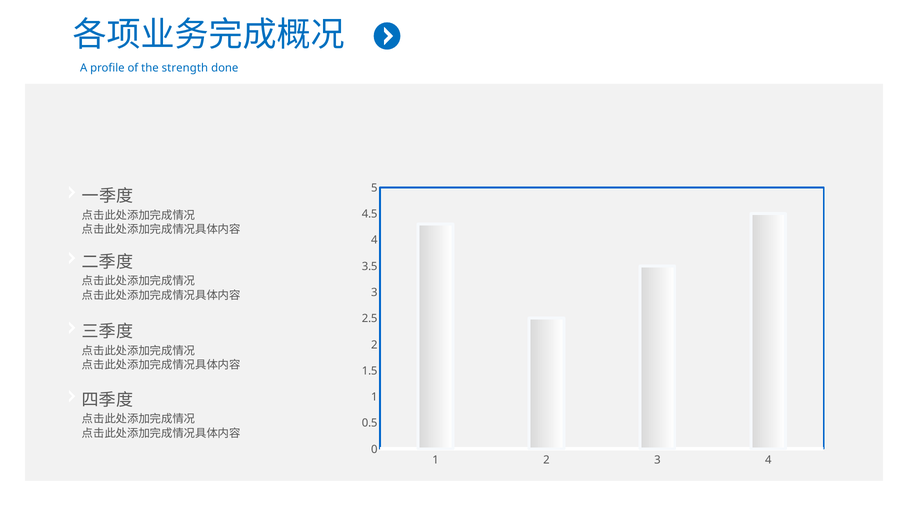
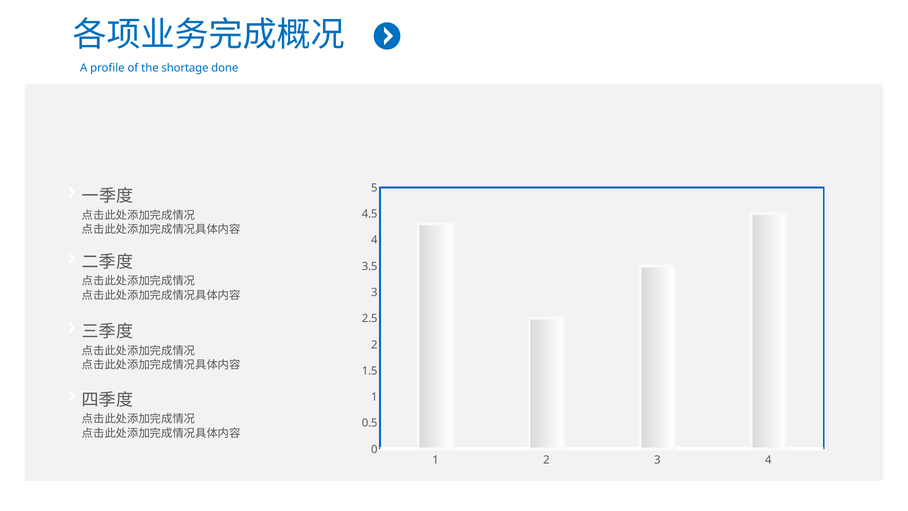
strength: strength -> shortage
